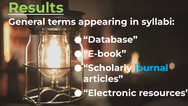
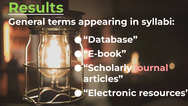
journal colour: light blue -> pink
